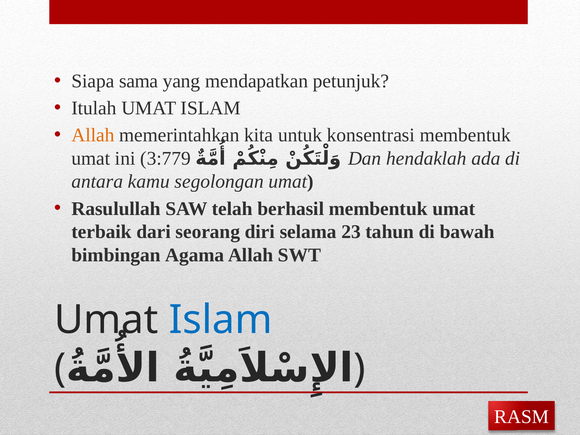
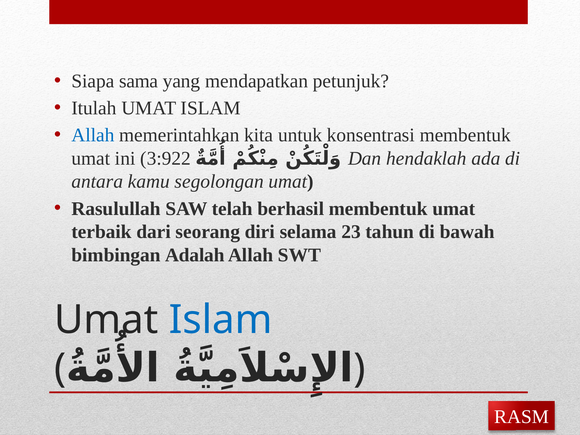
Allah at (93, 135) colour: orange -> blue
3:779: 3:779 -> 3:922
Agama: Agama -> Adalah
